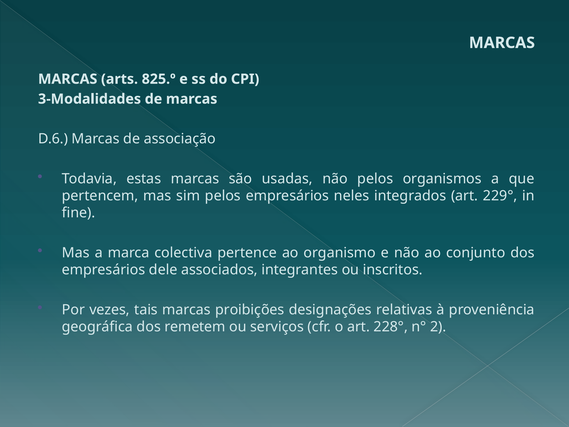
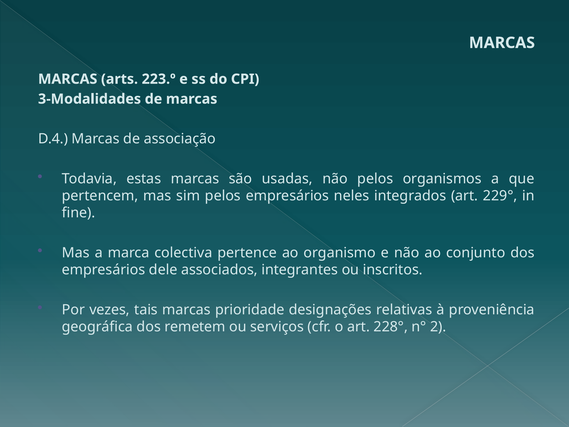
825.º: 825.º -> 223.º
D.6: D.6 -> D.4
proibições: proibições -> prioridade
